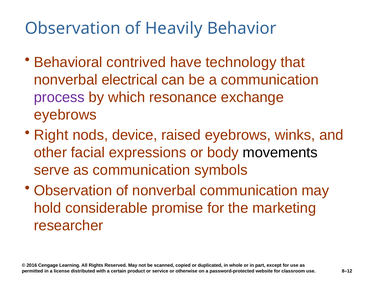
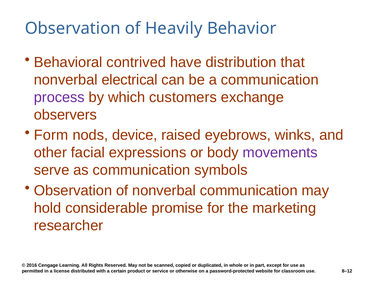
technology: technology -> distribution
resonance: resonance -> customers
eyebrows at (65, 115): eyebrows -> observers
Right: Right -> Form
movements colour: black -> purple
